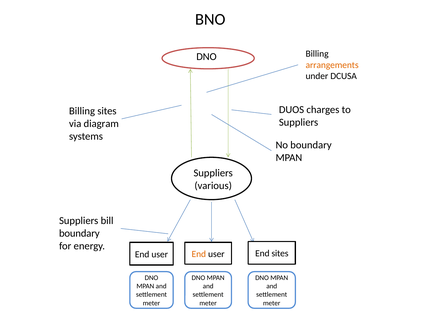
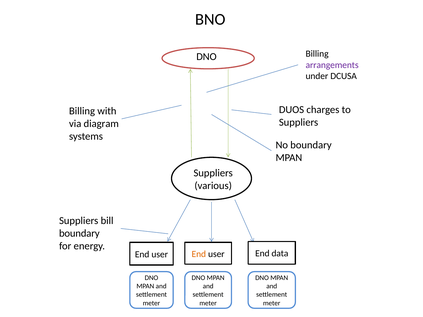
arrangements colour: orange -> purple
Billing sites: sites -> with
End sites: sites -> data
